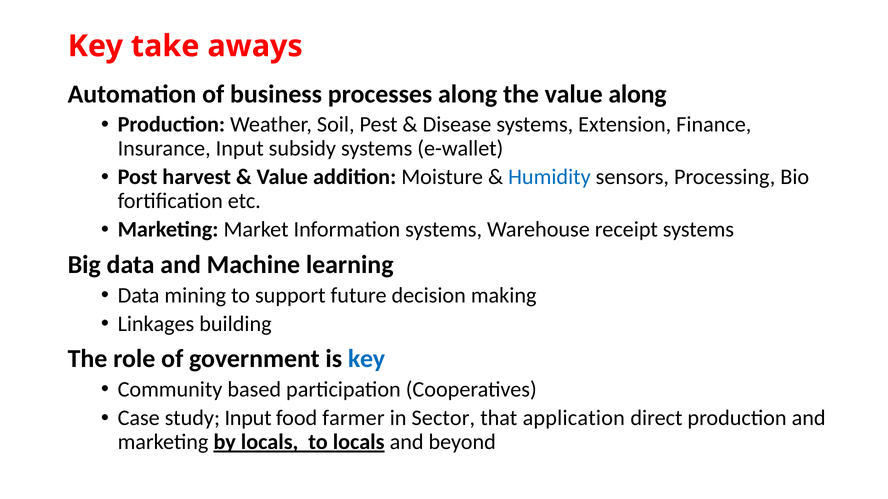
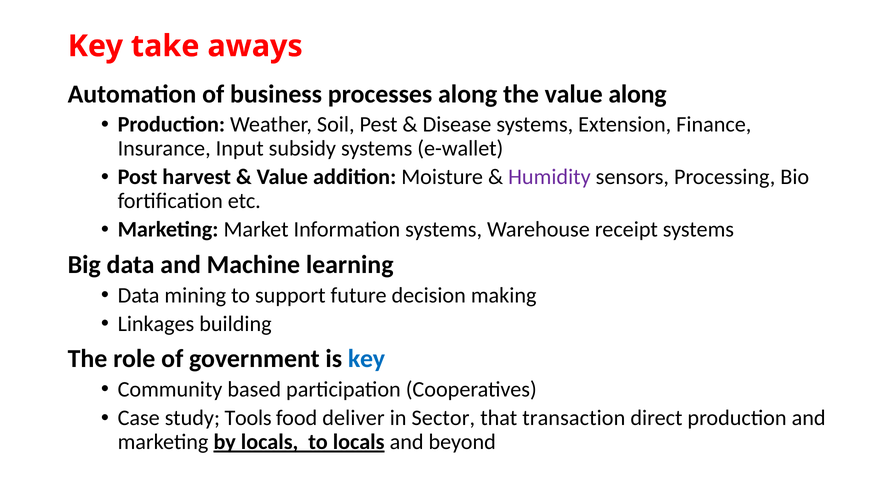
Humidity colour: blue -> purple
study Input: Input -> Tools
farmer: farmer -> deliver
application: application -> transaction
